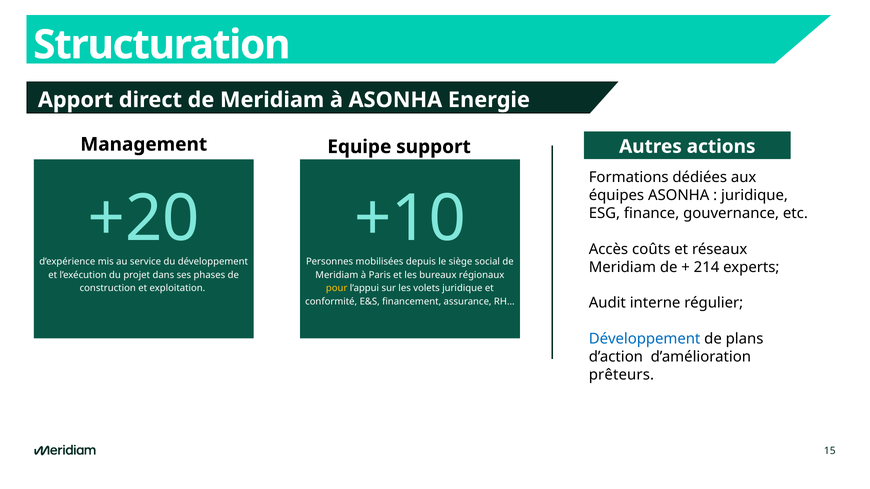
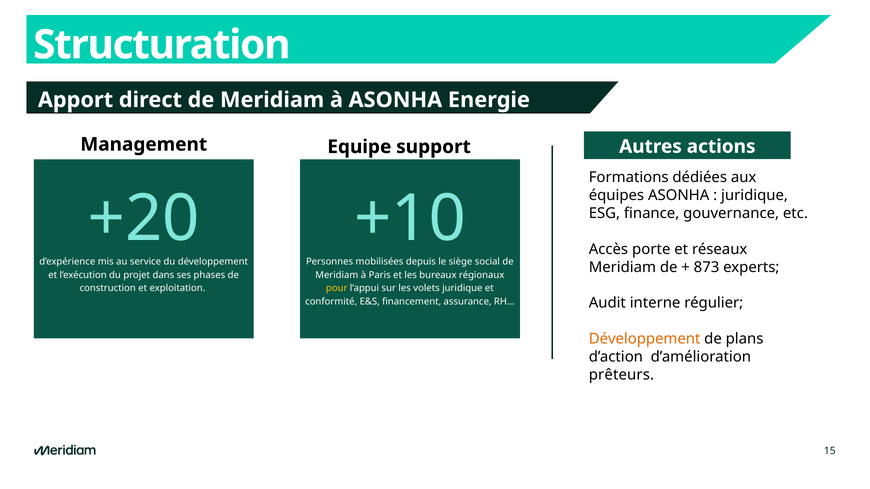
coûts: coûts -> porte
214: 214 -> 873
Développement at (645, 339) colour: blue -> orange
